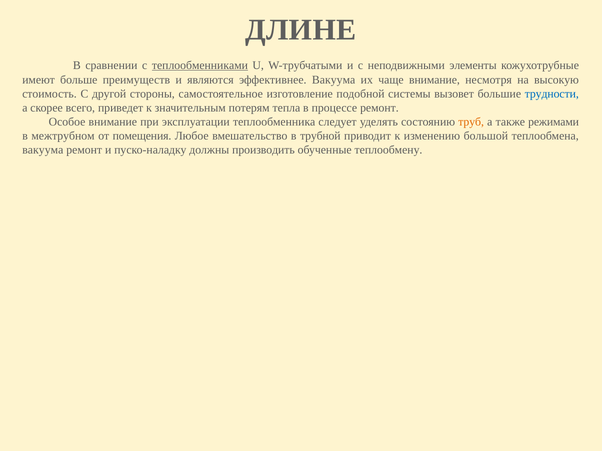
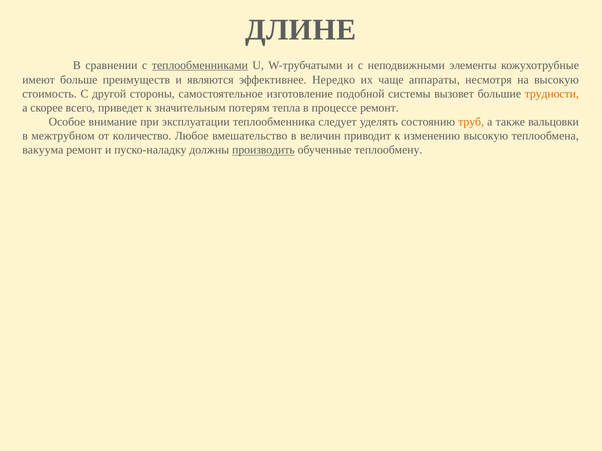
эффективнее Вакуума: Вакуума -> Нередко
чаще внимание: внимание -> аппараты
трудности colour: blue -> orange
режимами: режимами -> вальцовки
помещения: помещения -> количество
трубной: трубной -> величин
изменению большой: большой -> высокую
производить underline: none -> present
